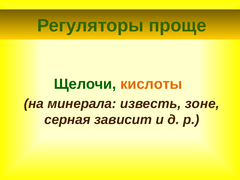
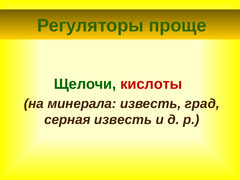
кислоты colour: orange -> red
зоне: зоне -> град
серная зависит: зависит -> известь
